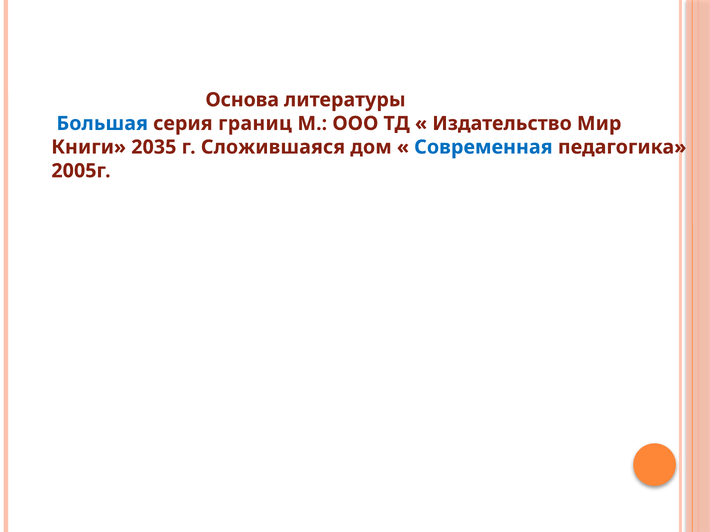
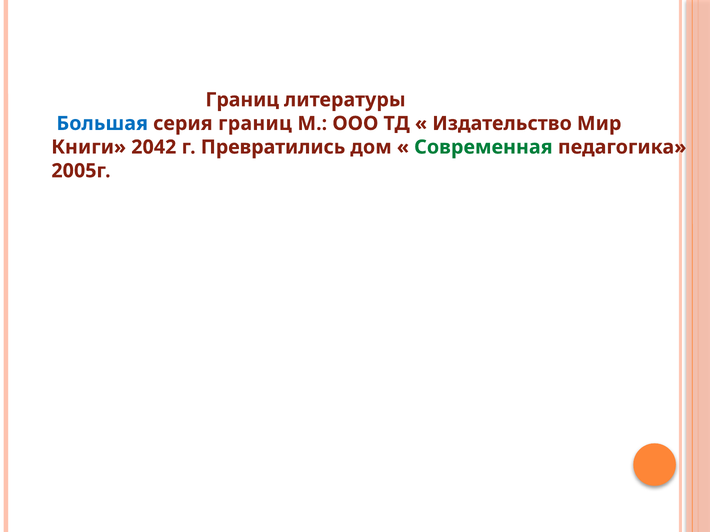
Основа at (242, 100): Основа -> Границ
2035: 2035 -> 2042
Сложившаяся: Сложившаяся -> Превратились
Современная colour: blue -> green
